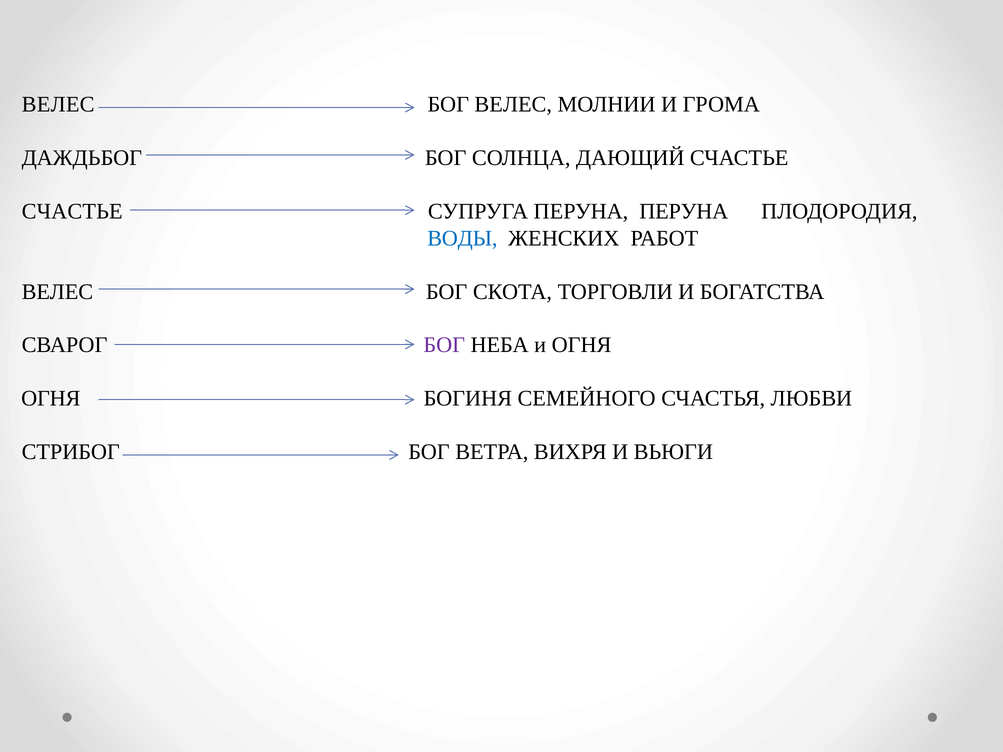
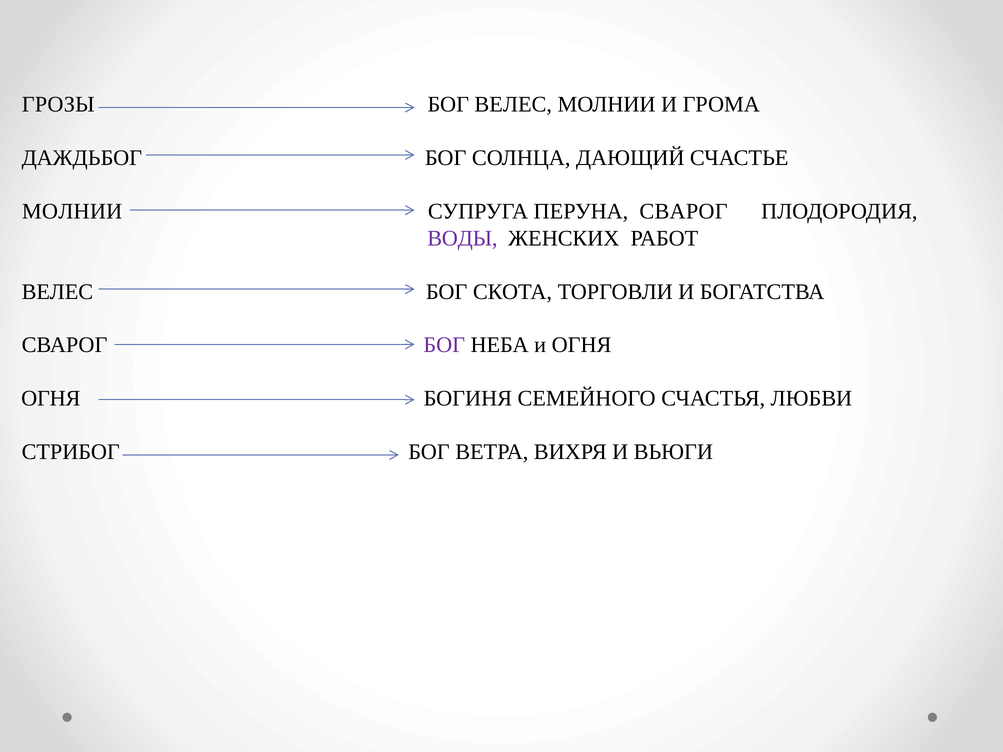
ВЕЛЕС at (58, 105): ВЕЛЕС -> ГРОЗЫ
СЧАСТЬЕ at (72, 212): СЧАСТЬЕ -> МОЛНИИ
ПЕРУНА ПЕРУНА: ПЕРУНА -> СВАРОГ
ВОДЫ colour: blue -> purple
